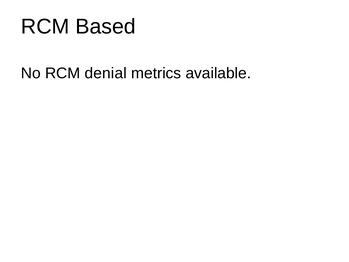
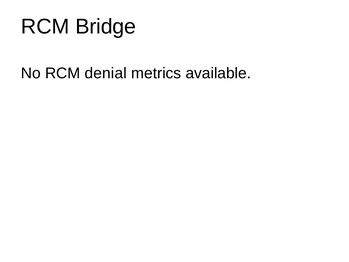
Based: Based -> Bridge
